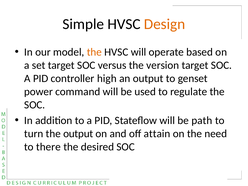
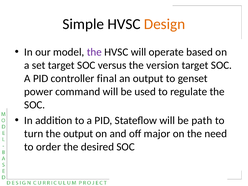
the at (94, 52) colour: orange -> purple
high: high -> final
attain: attain -> major
there: there -> order
